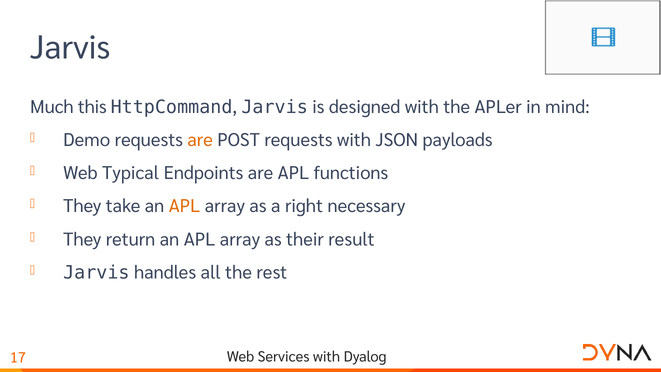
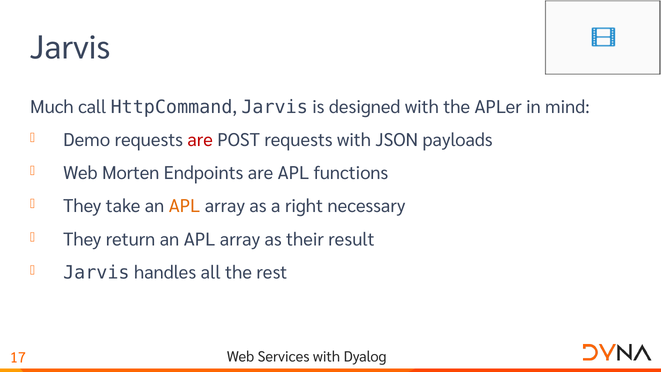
this: this -> call
are at (200, 140) colour: orange -> red
Typical: Typical -> Morten
